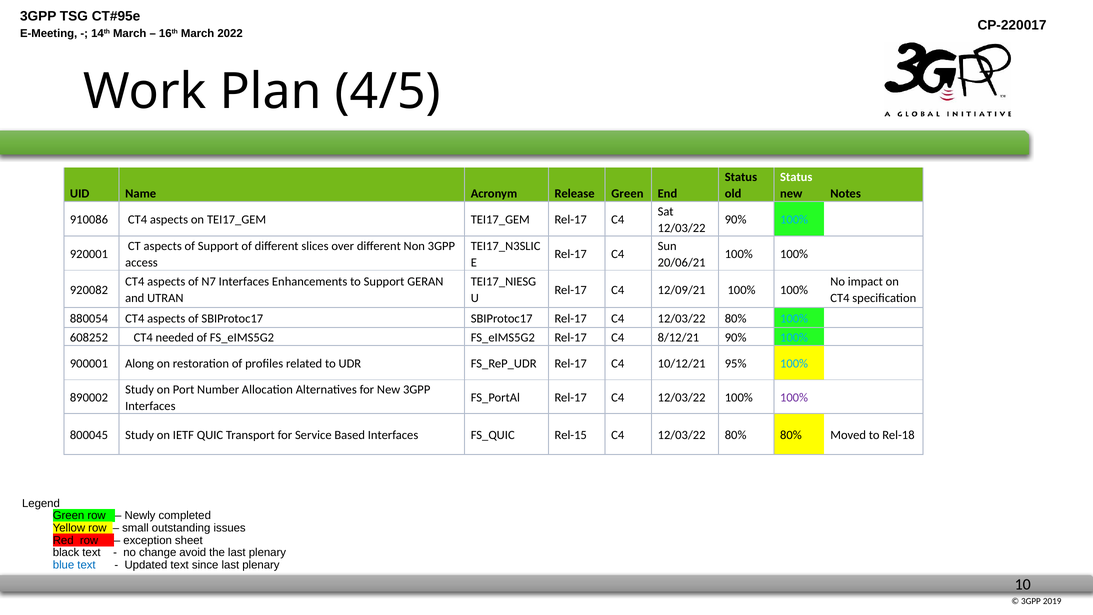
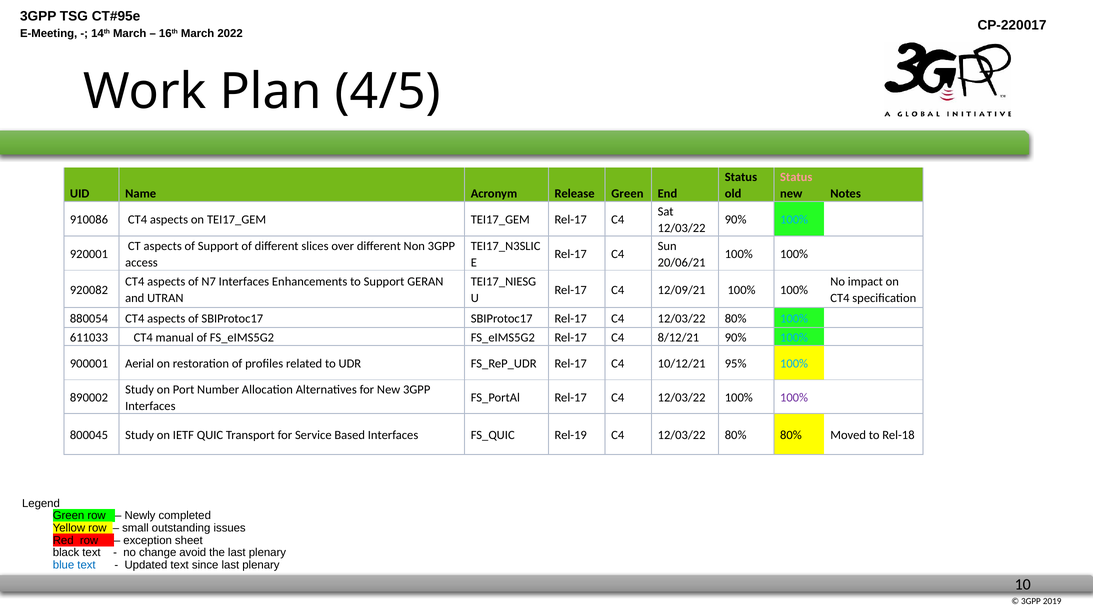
Status at (796, 177) colour: white -> pink
608252: 608252 -> 611033
needed: needed -> manual
Along: Along -> Aerial
Rel-15: Rel-15 -> Rel-19
